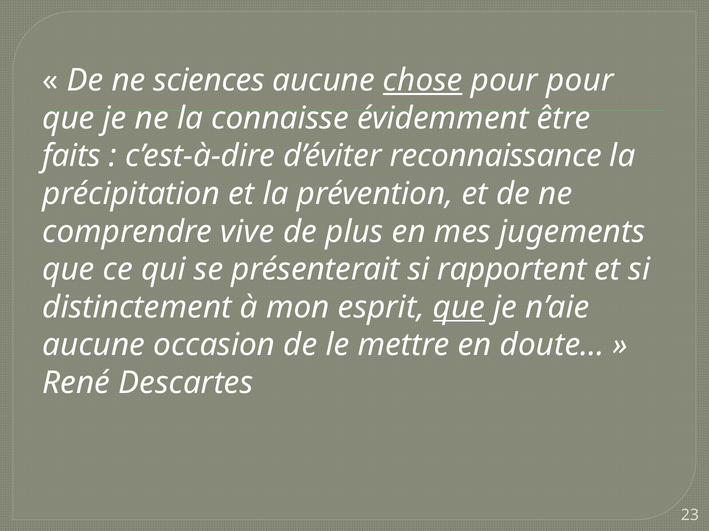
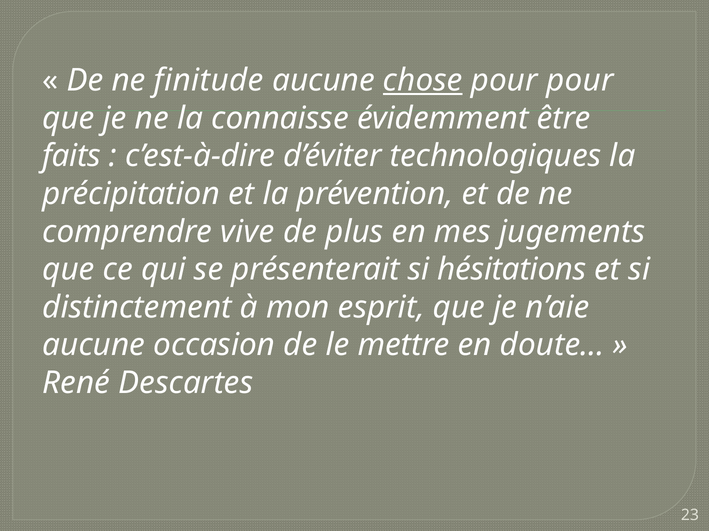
sciences: sciences -> finitude
reconnaissance: reconnaissance -> technologiques
rapportent: rapportent -> hésitations
que at (459, 308) underline: present -> none
